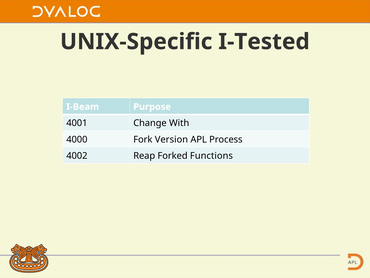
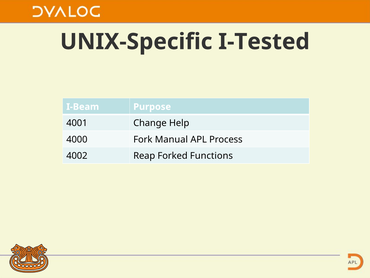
With: With -> Help
Version: Version -> Manual
